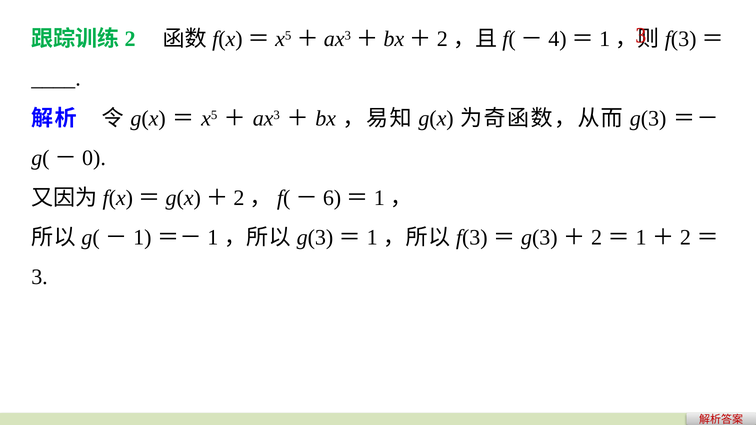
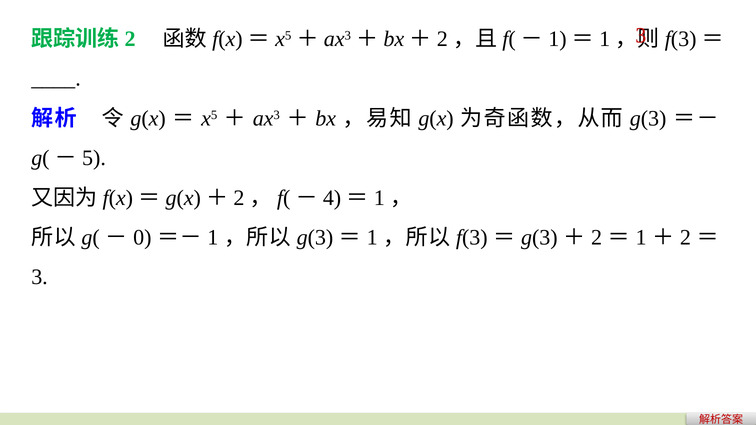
4 at (557, 39): 4 -> 1
0: 0 -> 5
6: 6 -> 4
1 at (142, 238): 1 -> 0
